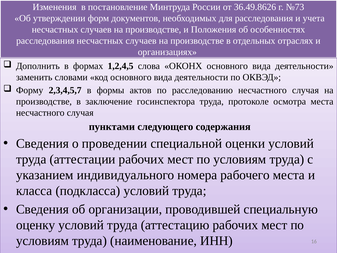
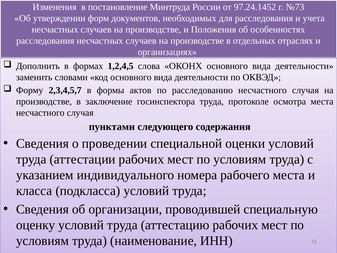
36.49.8626: 36.49.8626 -> 97.24.1452
